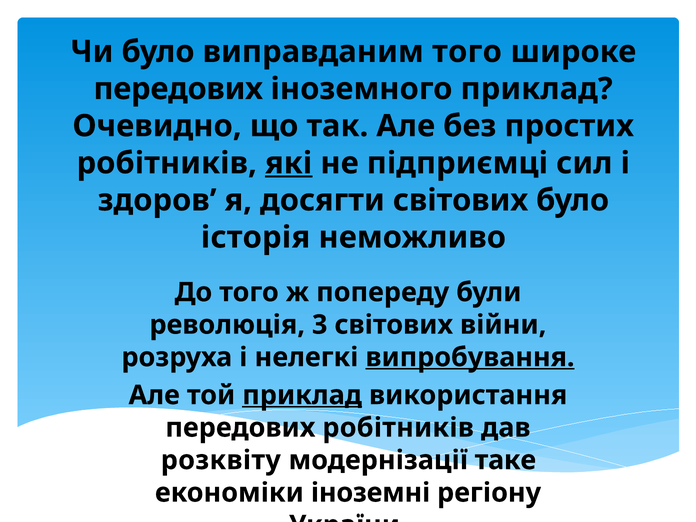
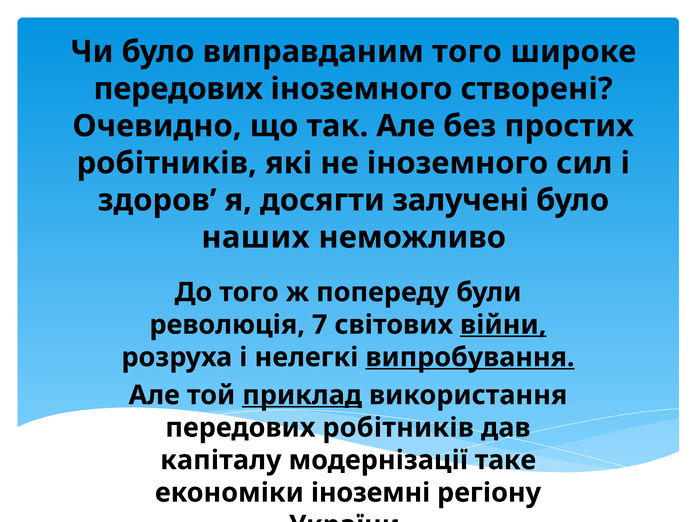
іноземного приклад: приклад -> створені
які underline: present -> none
не підприємці: підприємці -> іноземного
досягти світових: світових -> залучені
історія: історія -> наших
3: 3 -> 7
війни underline: none -> present
розквіту: розквіту -> капіталу
